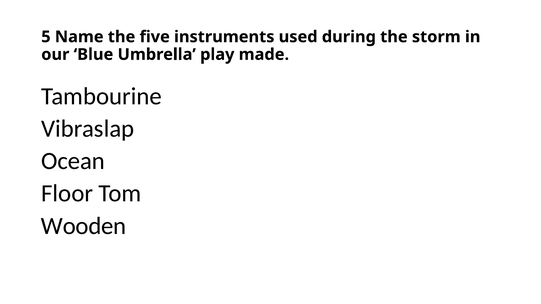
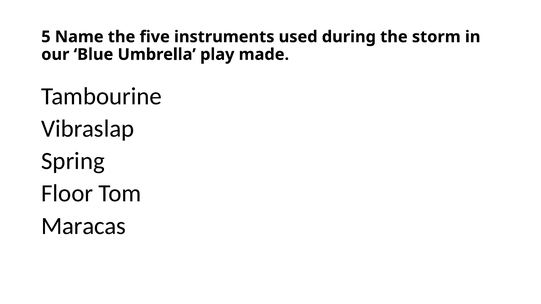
Ocean: Ocean -> Spring
Wooden: Wooden -> Maracas
